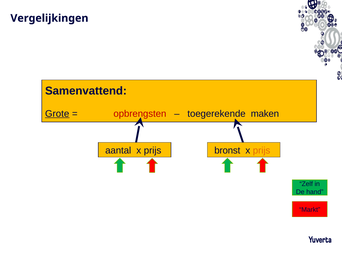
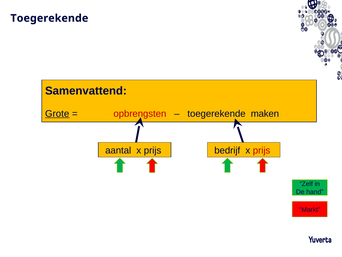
Vergelijkingen at (49, 18): Vergelijkingen -> Toegerekende
bronst: bronst -> bedrijf
prijs at (262, 150) colour: orange -> red
